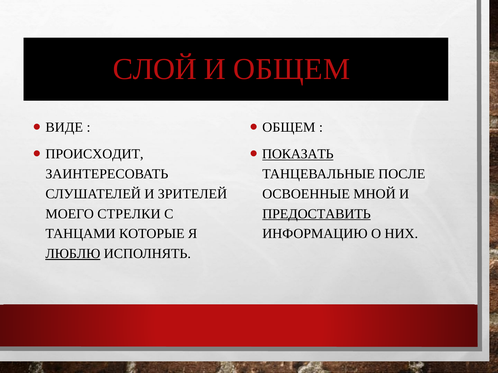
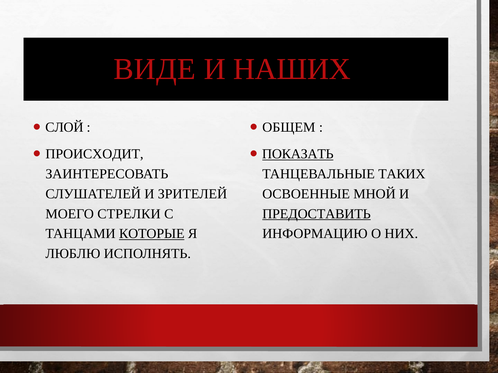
СЛОЙ: СЛОЙ -> ВИДЕ
И ОБЩЕМ: ОБЩЕМ -> НАШИХ
ВИДЕ: ВИДЕ -> СЛОЙ
ПОСЛЕ: ПОСЛЕ -> ТАКИХ
КОТОРЫЕ underline: none -> present
ЛЮБЛЮ underline: present -> none
